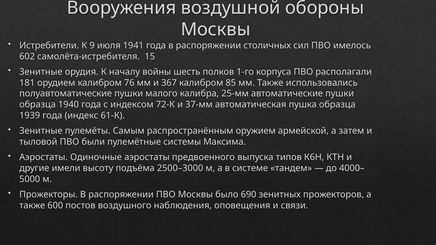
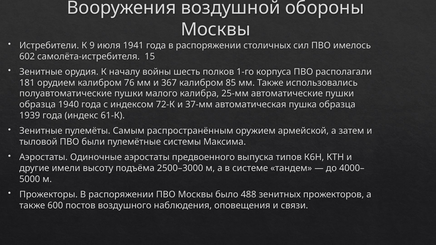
690: 690 -> 488
